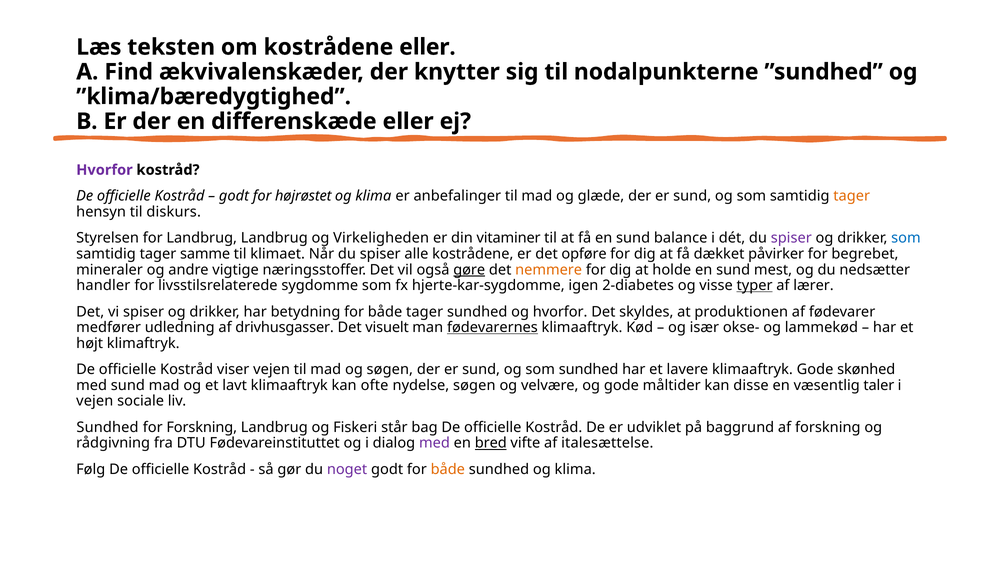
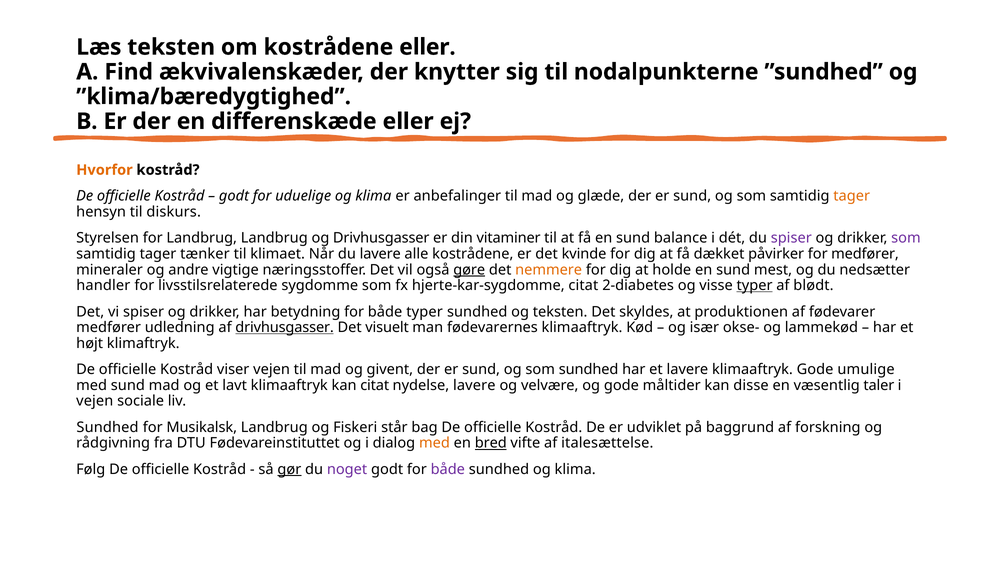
Hvorfor at (104, 170) colour: purple -> orange
højrøstet: højrøstet -> uduelige
og Virkeligheden: Virkeligheden -> Drivhusgasser
som at (906, 238) colour: blue -> purple
samme: samme -> tænker
Når du spiser: spiser -> lavere
opføre: opføre -> kvinde
for begrebet: begrebet -> medfører
hjerte-kar-sygdomme igen: igen -> citat
lærer: lærer -> blødt
både tager: tager -> typer
og hvorfor: hvorfor -> teksten
drivhusgasser at (285, 327) underline: none -> present
fødevarernes underline: present -> none
og søgen: søgen -> givent
skønhed: skønhed -> umulige
kan ofte: ofte -> citat
nydelse søgen: søgen -> lavere
for Forskning: Forskning -> Musikalsk
med at (434, 443) colour: purple -> orange
gør underline: none -> present
både at (448, 469) colour: orange -> purple
